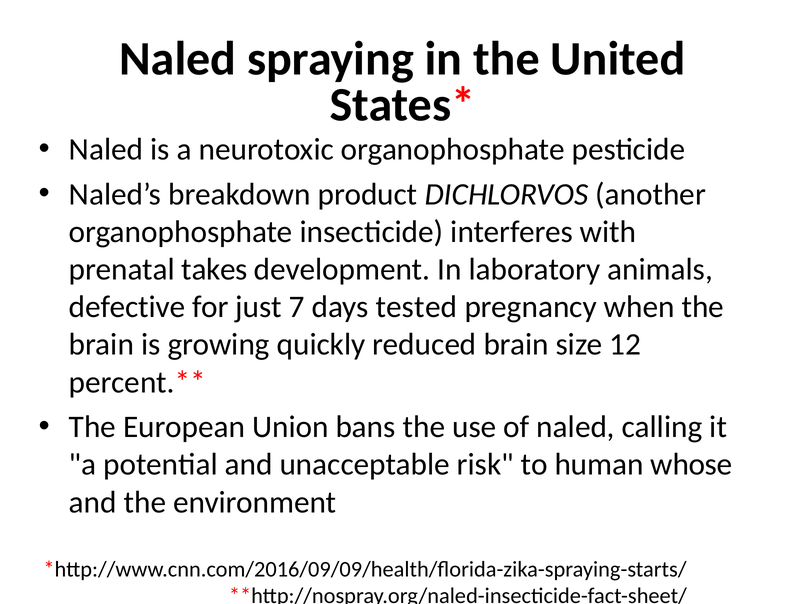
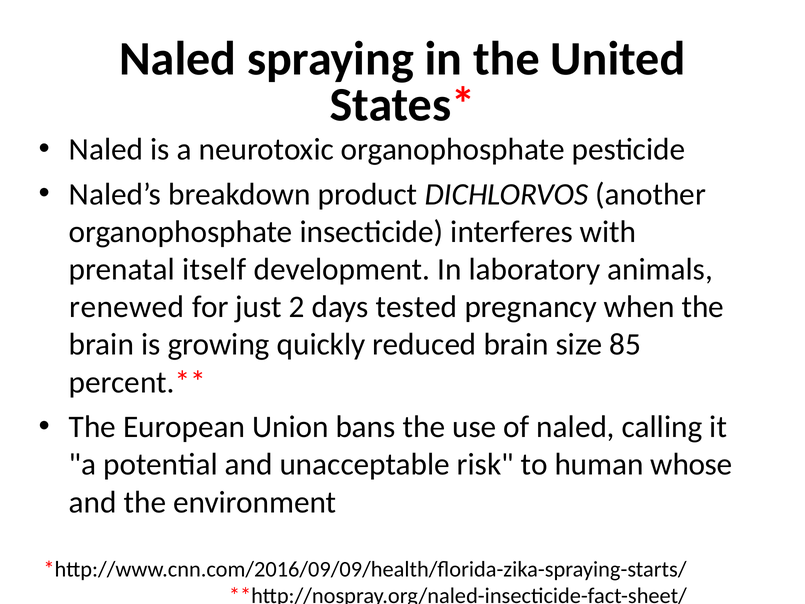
takes: takes -> itself
defective: defective -> renewed
7: 7 -> 2
12: 12 -> 85
